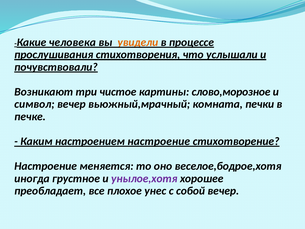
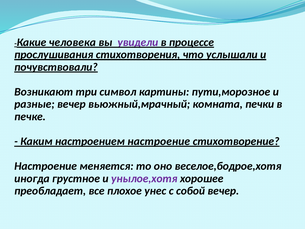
увидели colour: orange -> purple
чистое: чистое -> символ
слово,морозное: слово,морозное -> пути,морозное
символ: символ -> разные
